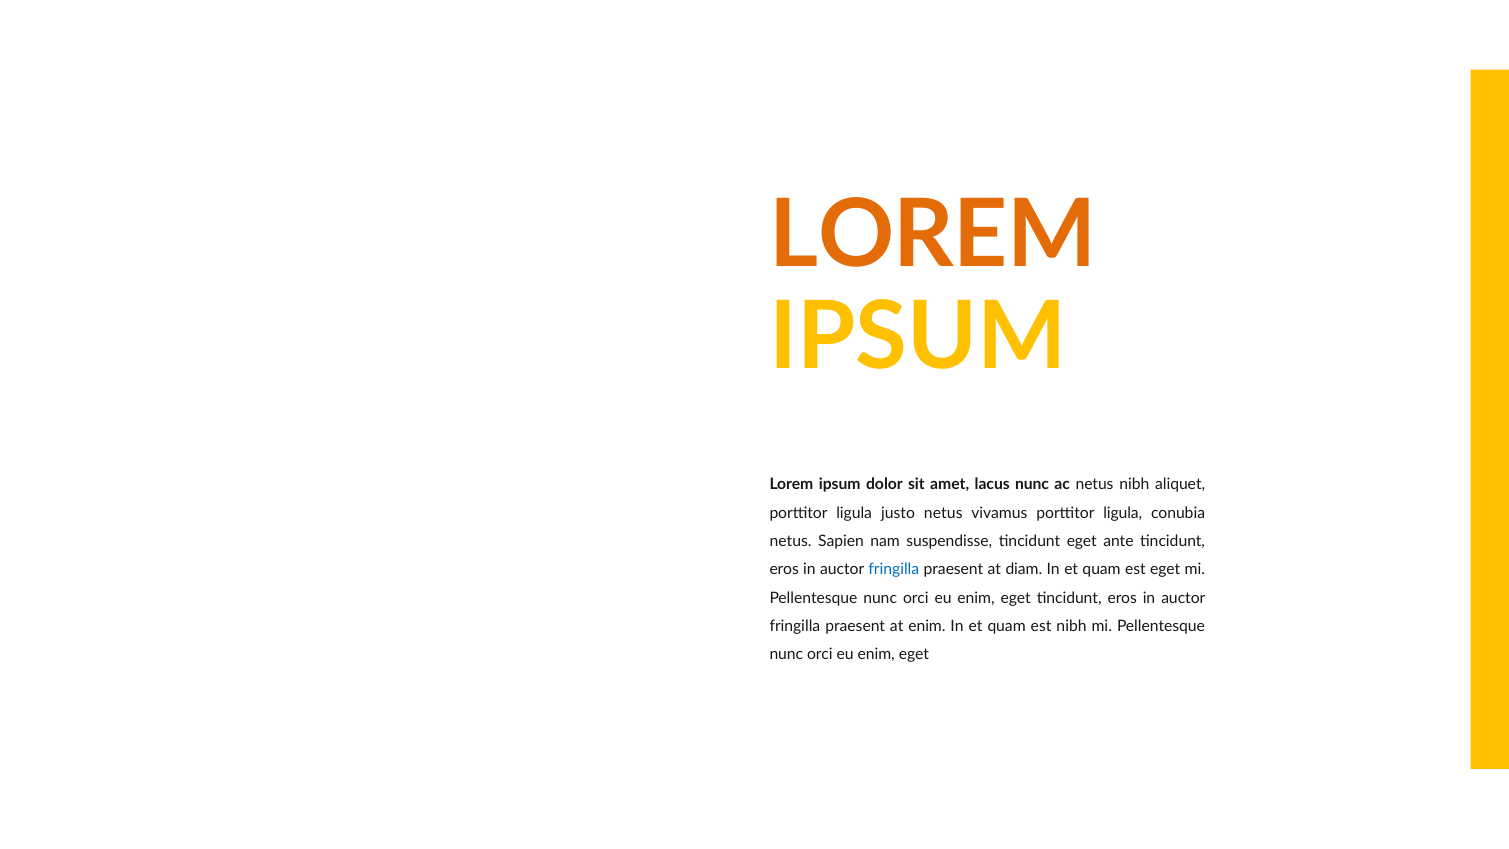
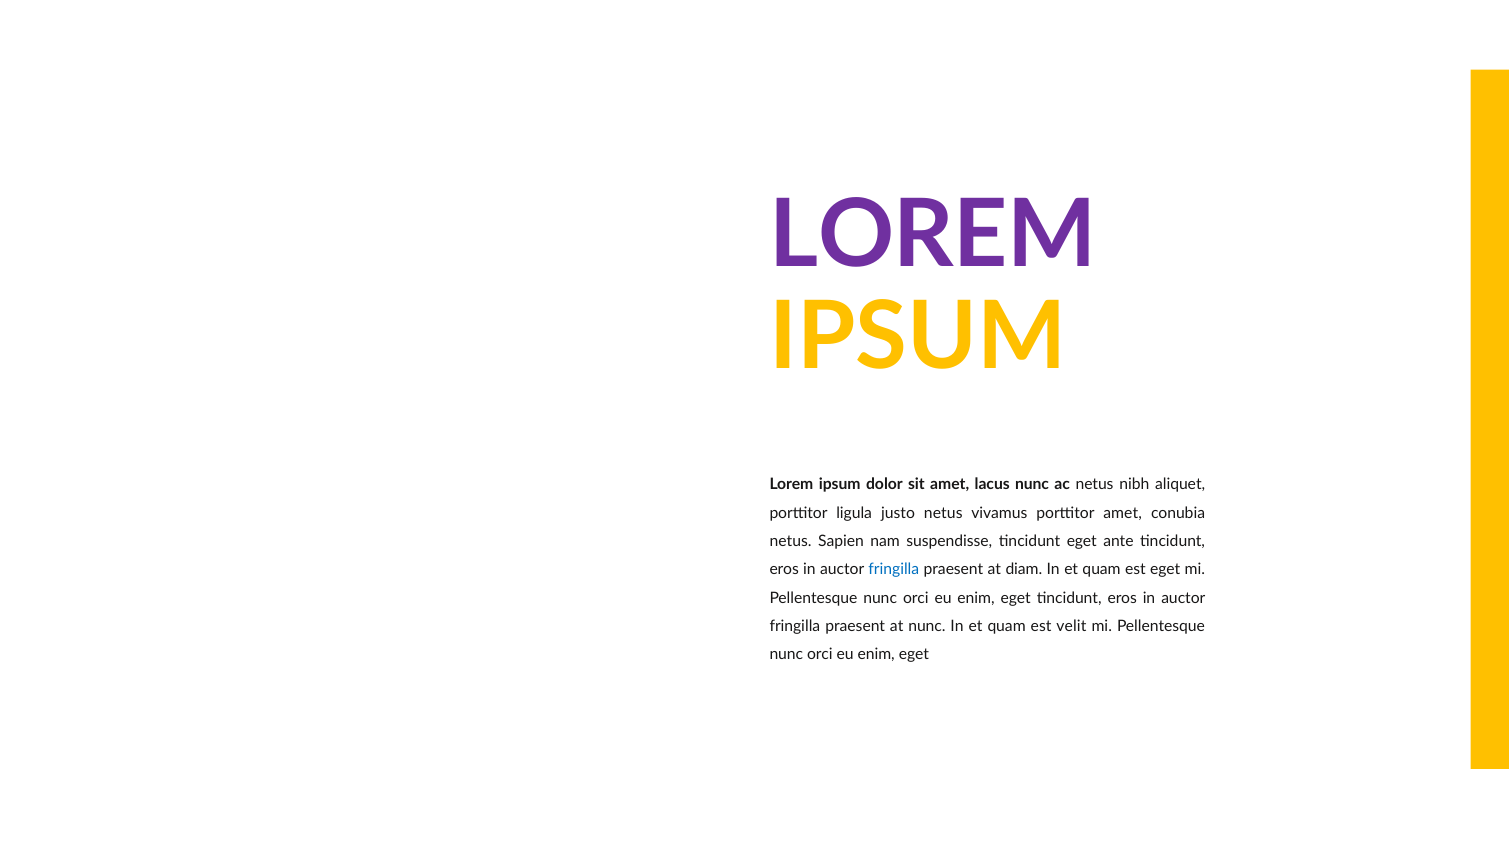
LOREM at (933, 235) colour: orange -> purple
vivamus porttitor ligula: ligula -> amet
at enim: enim -> nunc
est nibh: nibh -> velit
